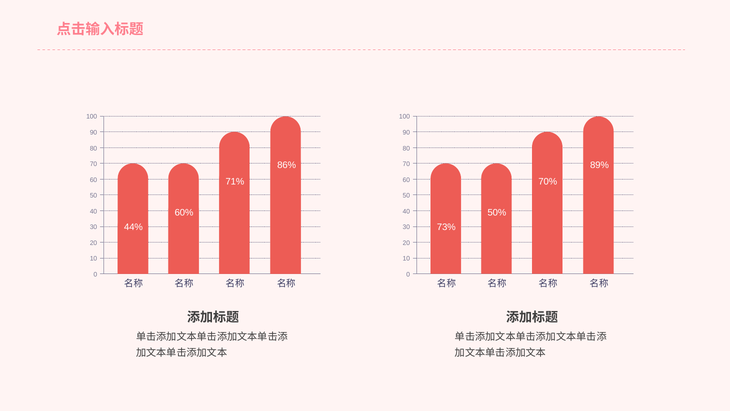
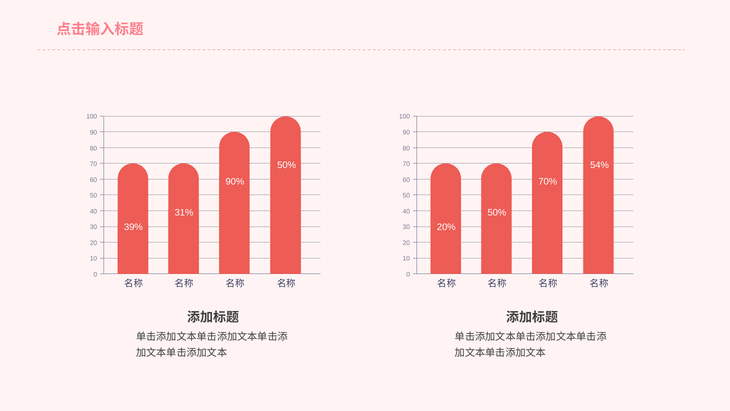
86% at (287, 165): 86% -> 50%
89%: 89% -> 54%
71%: 71% -> 90%
60%: 60% -> 31%
44%: 44% -> 39%
73%: 73% -> 20%
